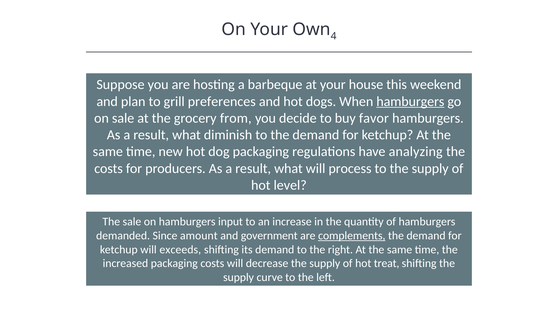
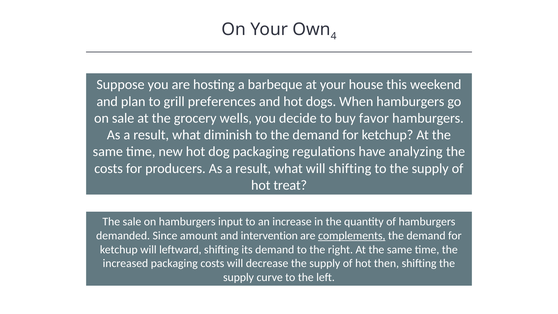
hamburgers at (410, 101) underline: present -> none
from: from -> wells
will process: process -> shifting
level: level -> treat
government: government -> intervention
exceeds: exceeds -> leftward
treat: treat -> then
